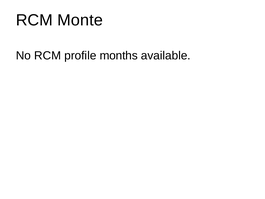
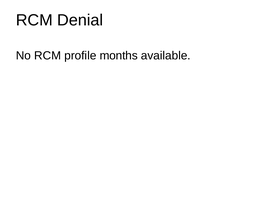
Monte: Monte -> Denial
